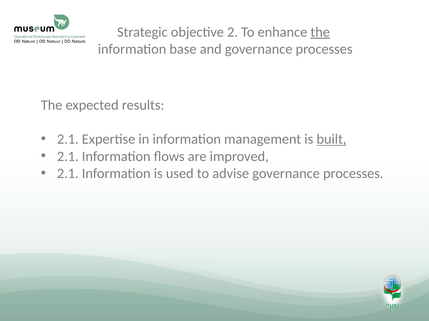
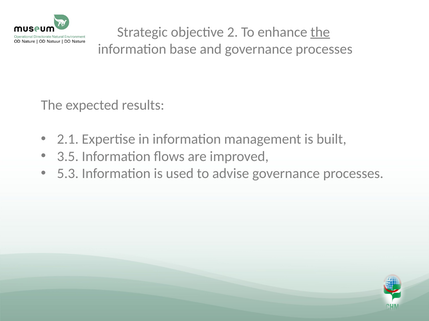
built underline: present -> none
2.1 at (68, 157): 2.1 -> 3.5
2.1 at (68, 174): 2.1 -> 5.3
